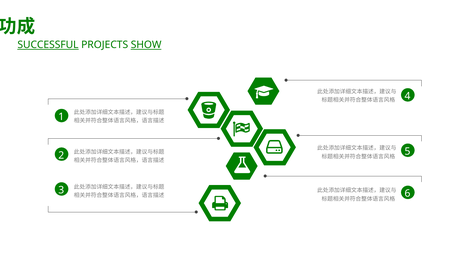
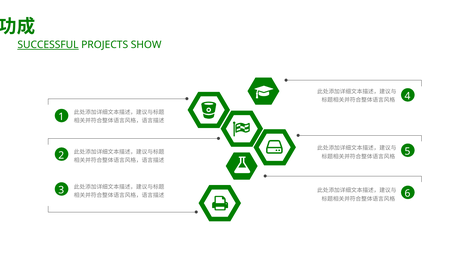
SHOW underline: present -> none
